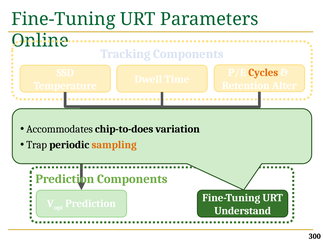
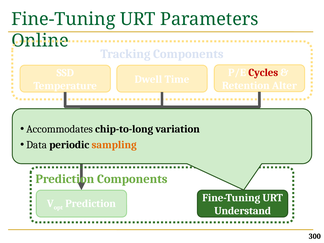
Cycles colour: orange -> red
chip-to-does: chip-to-does -> chip-to-long
Trap: Trap -> Data
